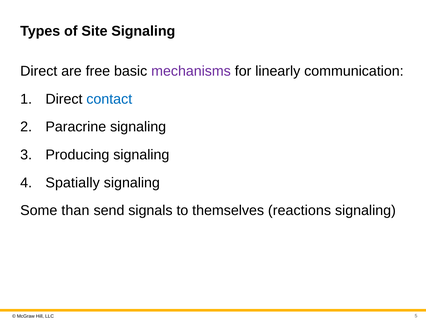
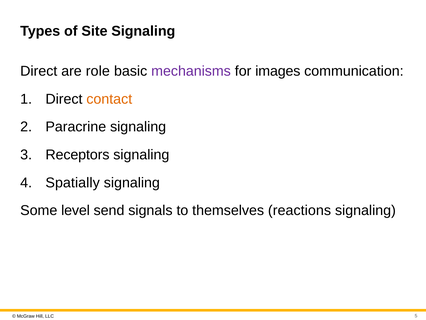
free: free -> role
linearly: linearly -> images
contact colour: blue -> orange
Producing: Producing -> Receptors
than: than -> level
